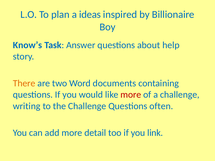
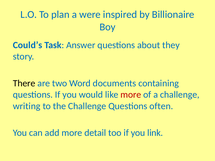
ideas: ideas -> were
Know’s: Know’s -> Could’s
help: help -> they
There colour: orange -> black
